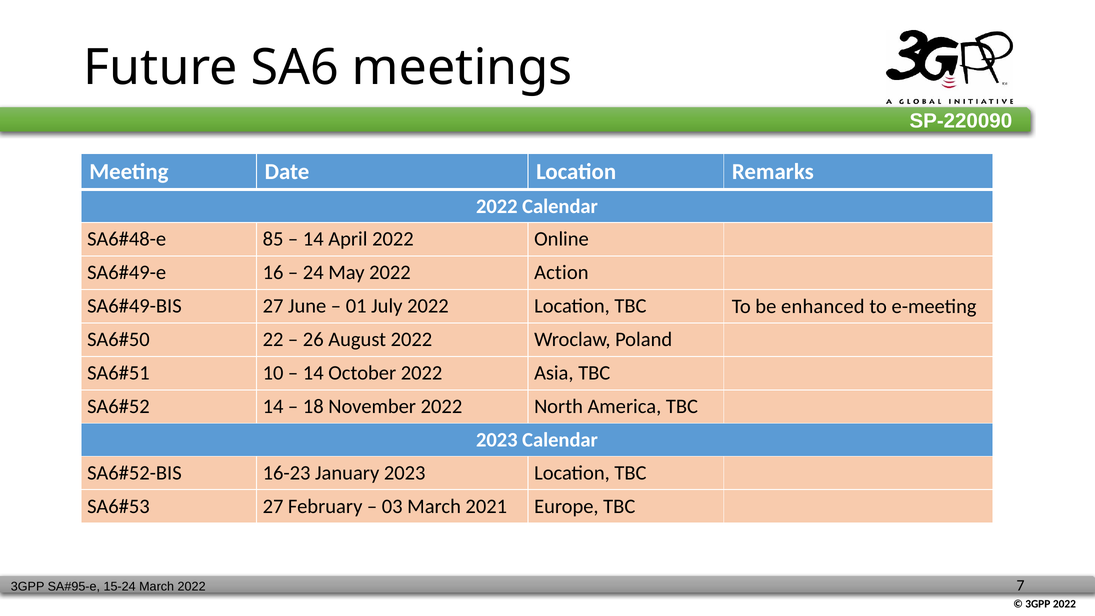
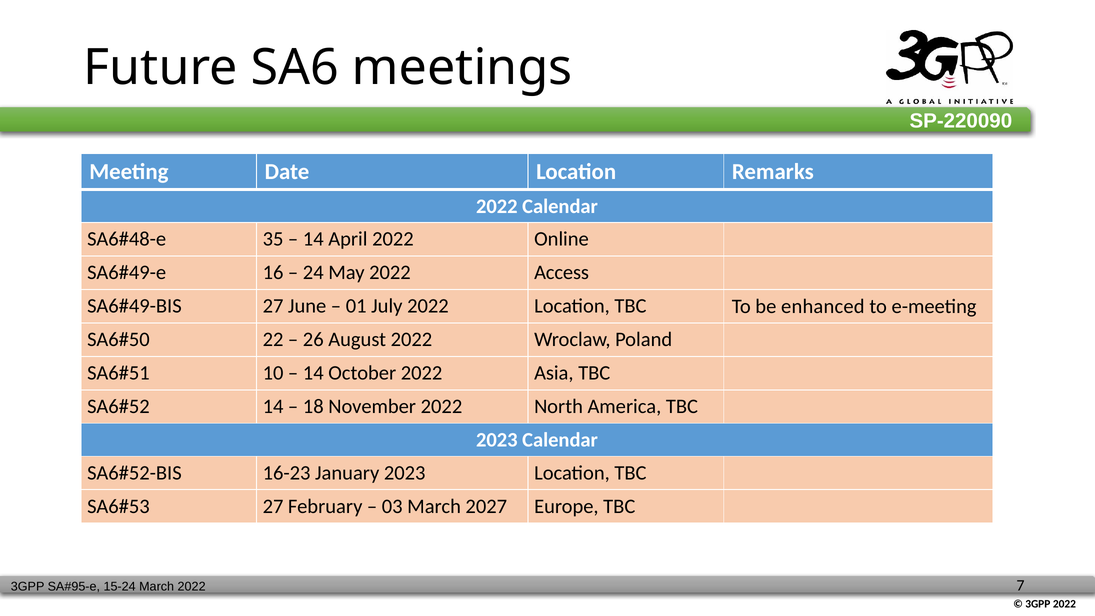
85: 85 -> 35
Action: Action -> Access
2021: 2021 -> 2027
